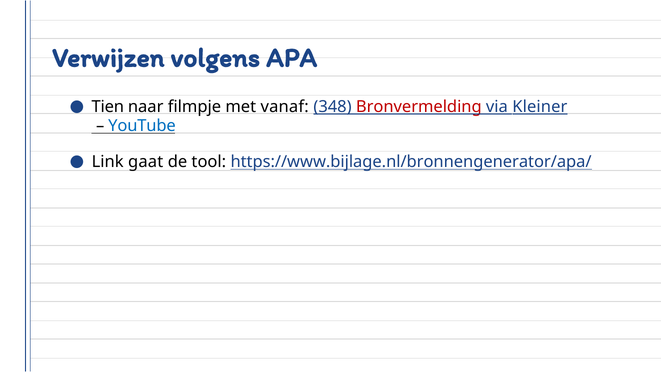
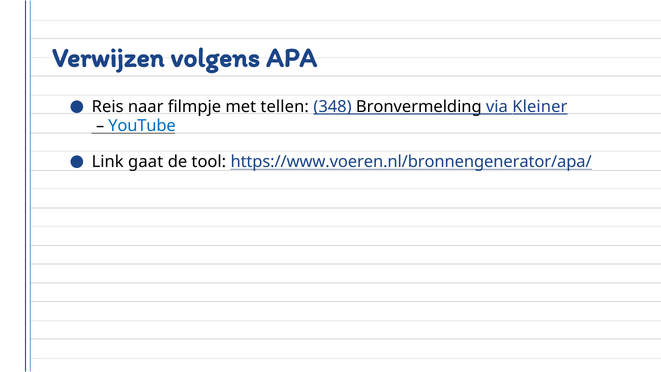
Tien: Tien -> Reis
vanaf: vanaf -> tellen
Bronvermelding colour: red -> black
https://www.bijlage.nl/bronnengenerator/apa/: https://www.bijlage.nl/bronnengenerator/apa/ -> https://www.voeren.nl/bronnengenerator/apa/
